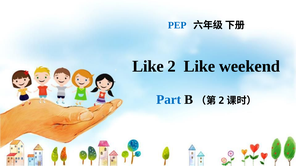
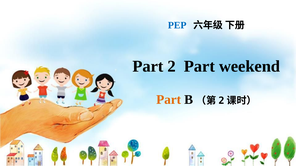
Like at (148, 66): Like -> Part
2 Like: Like -> Part
Part at (169, 100) colour: blue -> orange
